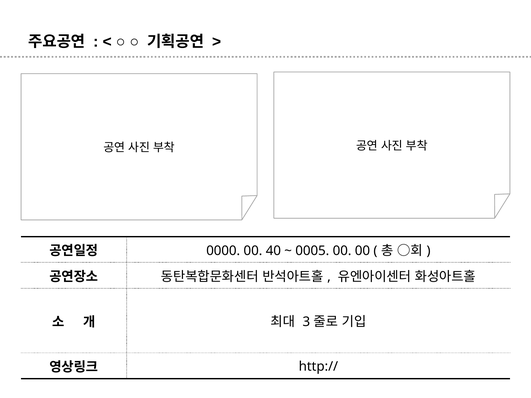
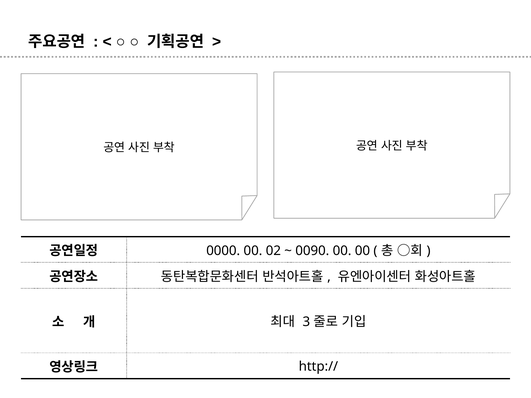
40: 40 -> 02
0005: 0005 -> 0090
